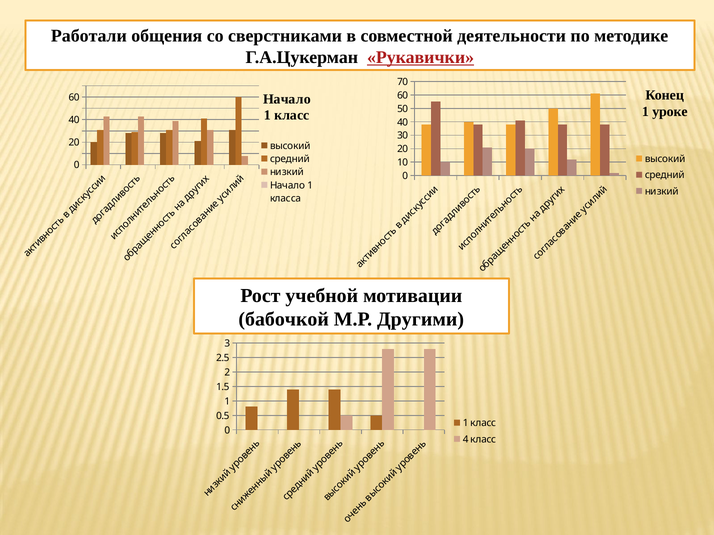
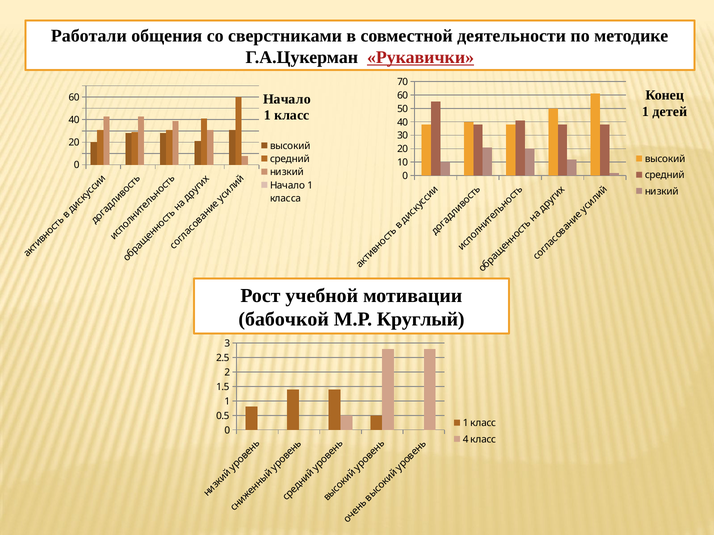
уроке: уроке -> детей
Другими: Другими -> Круглый
